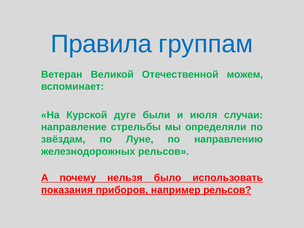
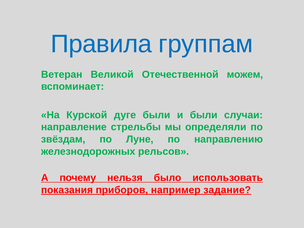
и июля: июля -> были
например рельсов: рельсов -> задание
